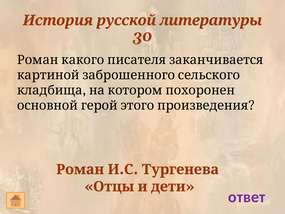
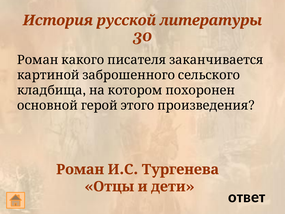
ответ colour: purple -> black
